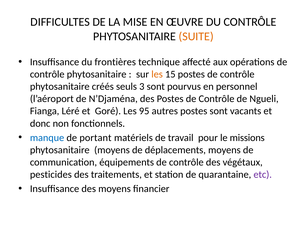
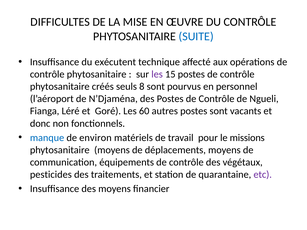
SUITE colour: orange -> blue
frontières: frontières -> exécutent
les at (157, 74) colour: orange -> purple
3: 3 -> 8
95: 95 -> 60
portant: portant -> environ
